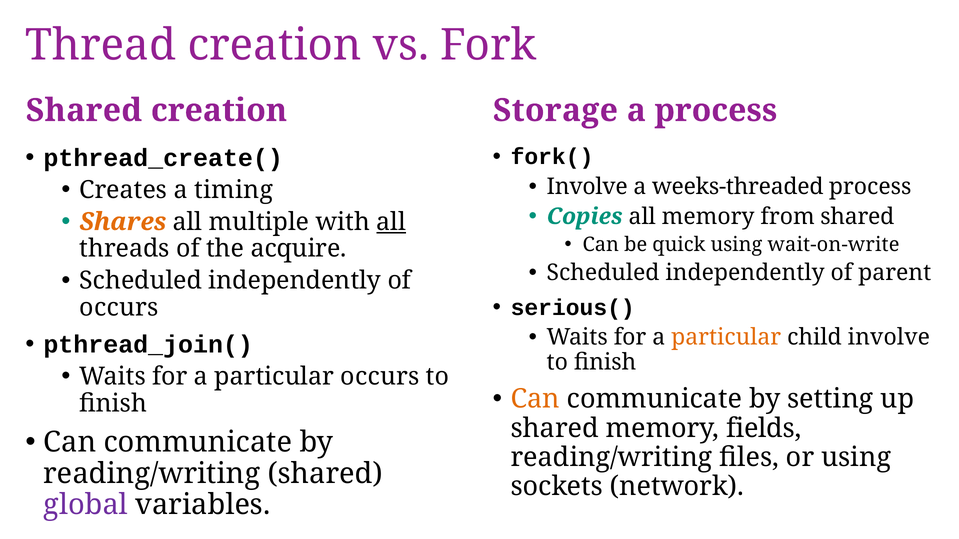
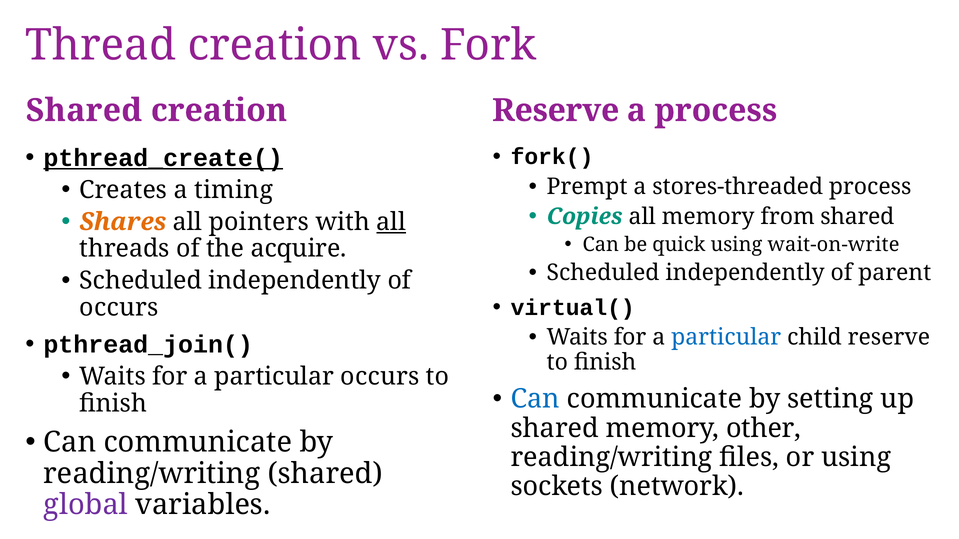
Storage at (555, 111): Storage -> Reserve
pthread_create( underline: none -> present
Involve at (587, 187): Involve -> Prempt
weeks-threaded: weeks-threaded -> stores-threaded
multiple: multiple -> pointers
serious(: serious( -> virtual(
particular at (726, 338) colour: orange -> blue
child involve: involve -> reserve
Can at (535, 399) colour: orange -> blue
fields: fields -> other
